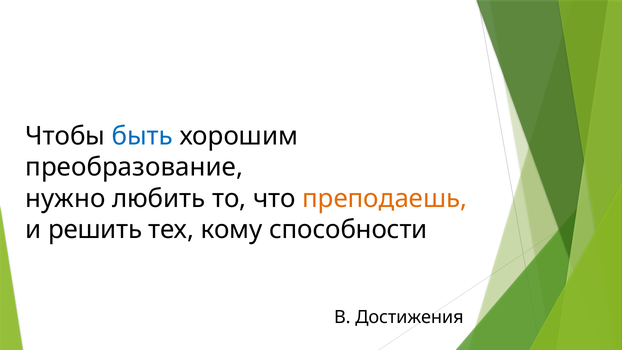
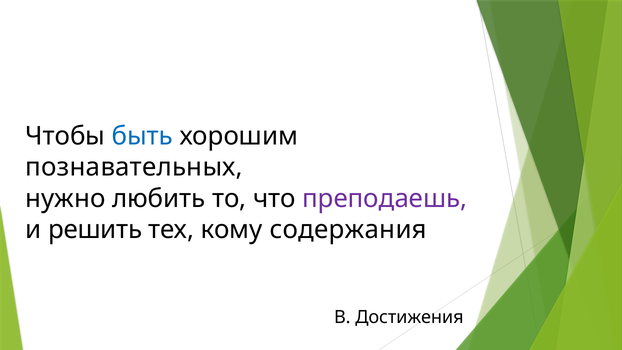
преобразование: преобразование -> познавательных
преподаешь colour: orange -> purple
способности: способности -> содержания
